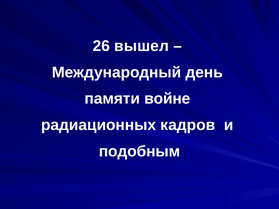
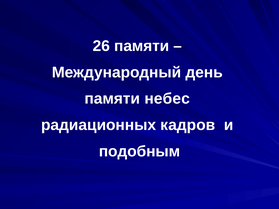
26 вышел: вышел -> памяти
войне: войне -> небес
